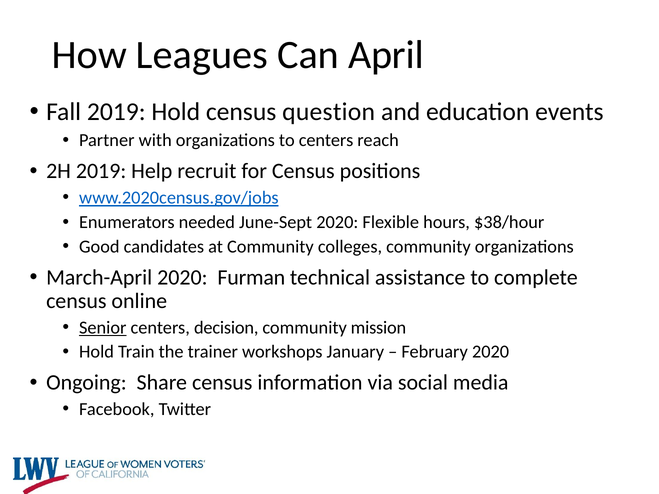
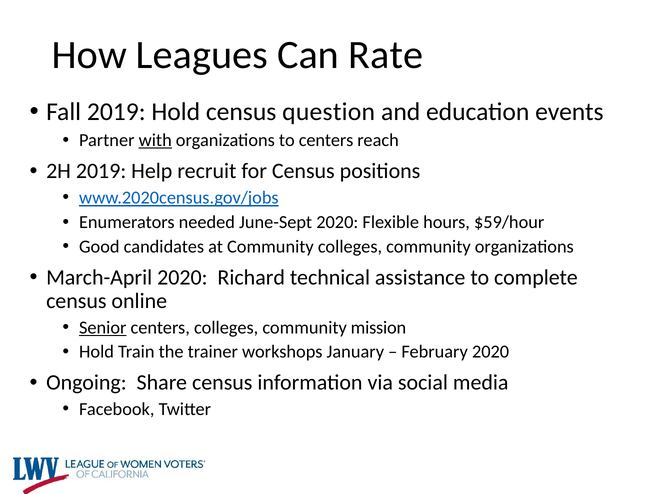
April: April -> Rate
with underline: none -> present
$38/hour: $38/hour -> $59/hour
Furman: Furman -> Richard
centers decision: decision -> colleges
